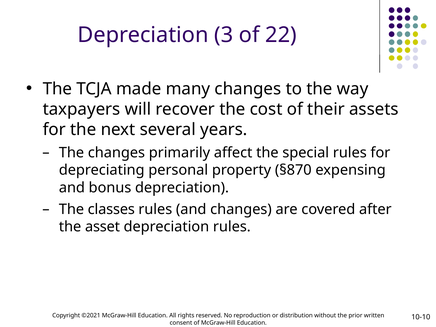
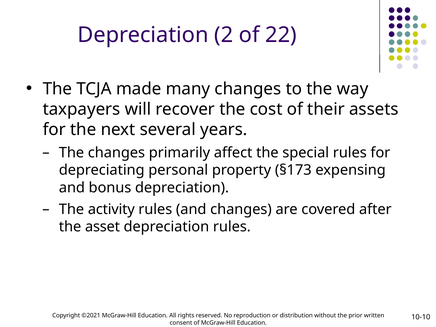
3: 3 -> 2
§870: §870 -> §173
classes: classes -> activity
